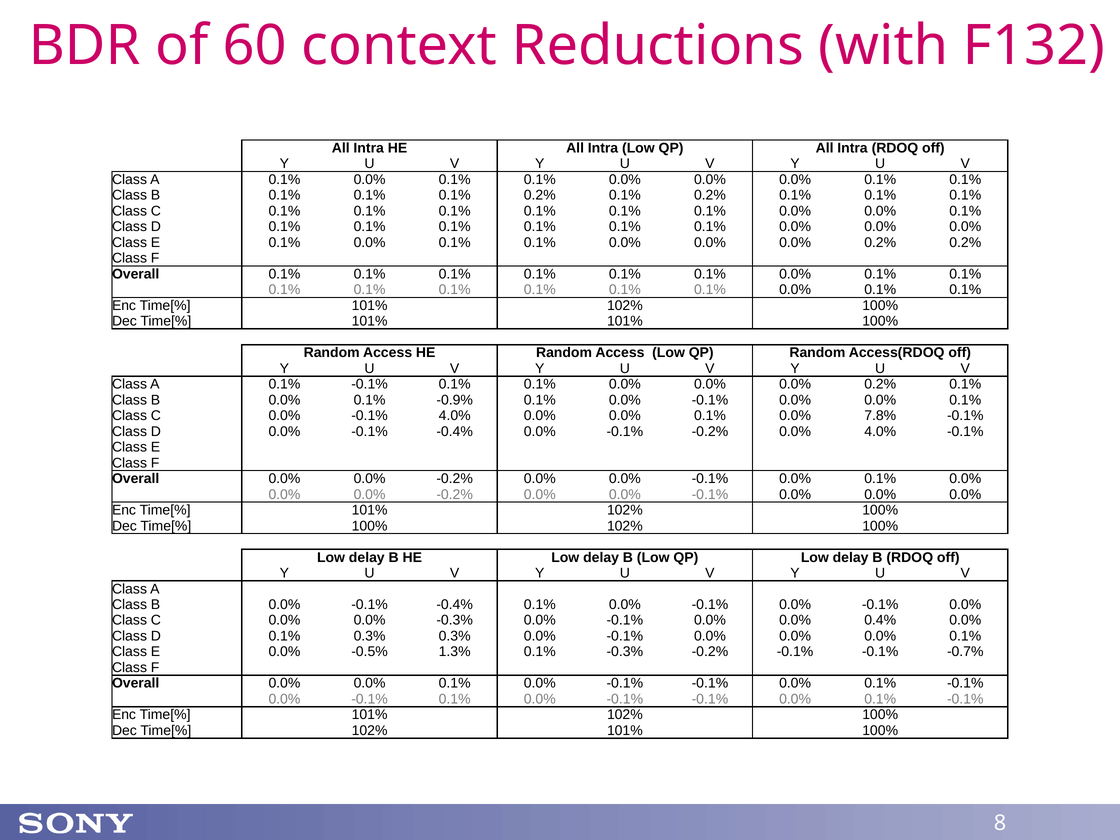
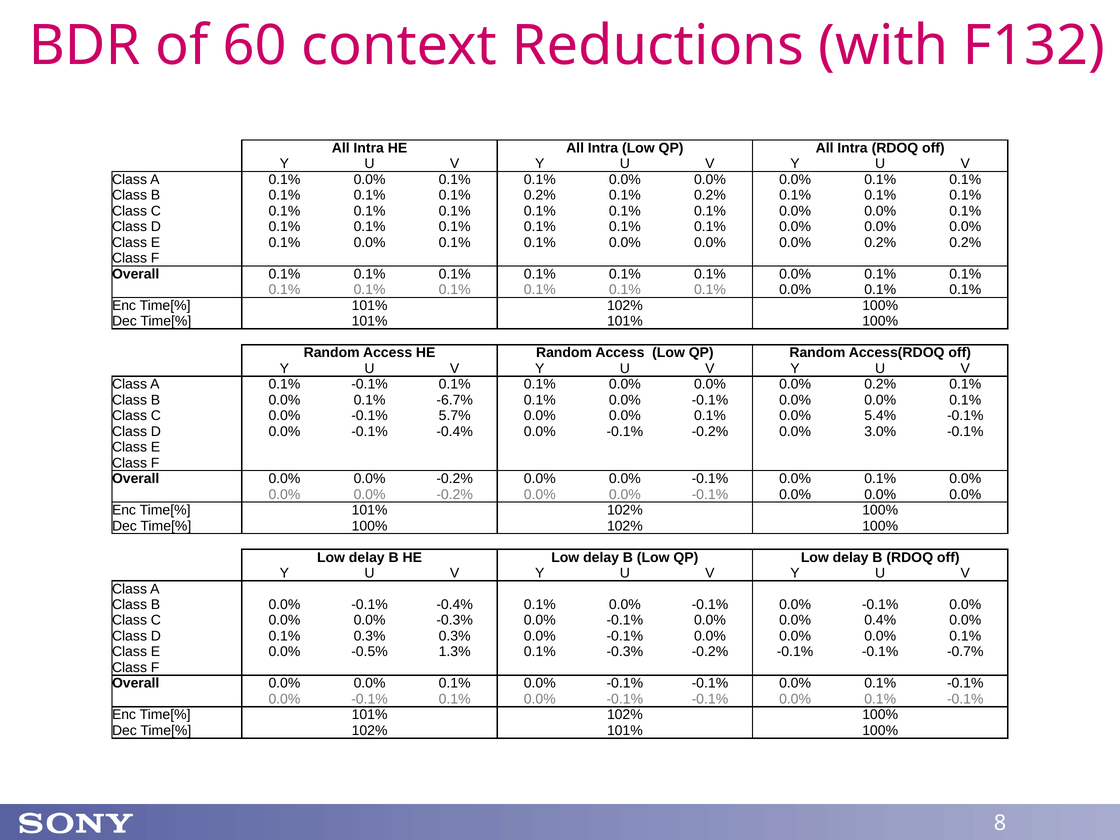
-0.9%: -0.9% -> -6.7%
-0.1% 4.0%: 4.0% -> 5.7%
7.8%: 7.8% -> 5.4%
0.0% 4.0%: 4.0% -> 3.0%
